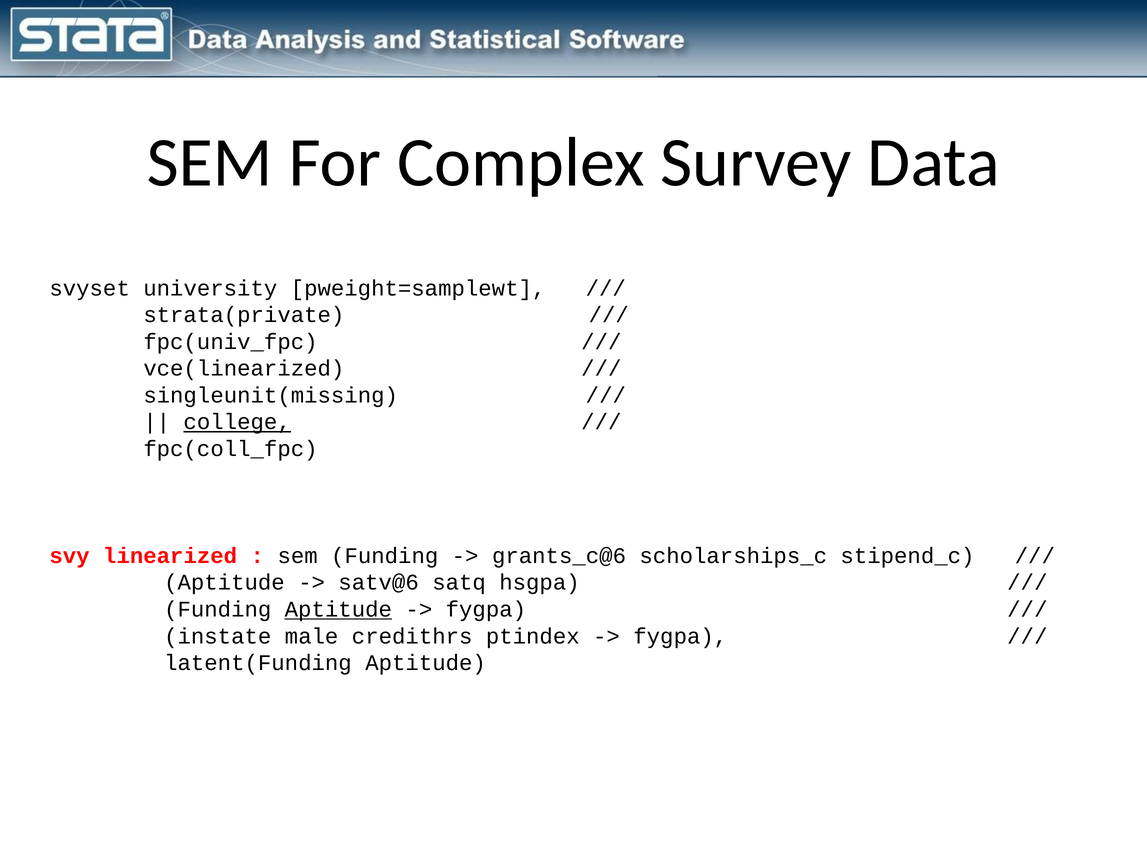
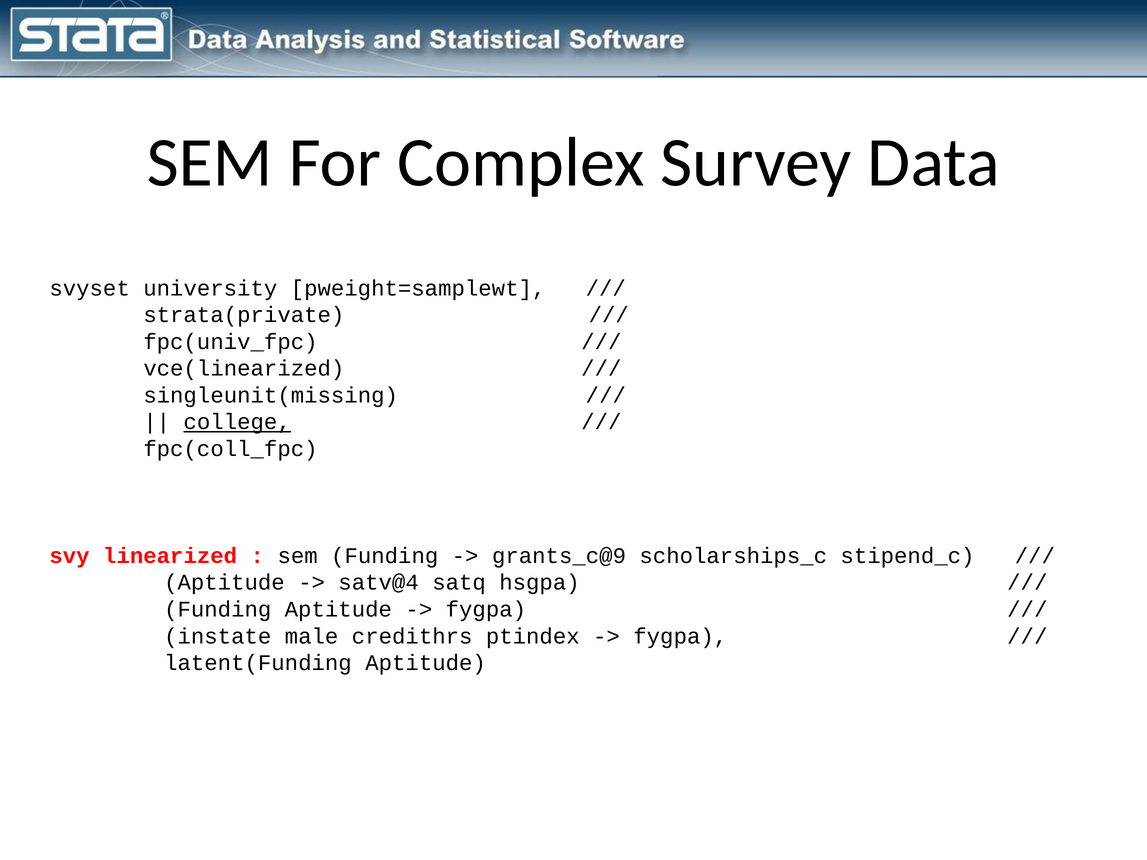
grants_c@6: grants_c@6 -> grants_c@9
satv@6: satv@6 -> satv@4
Aptitude at (338, 610) underline: present -> none
